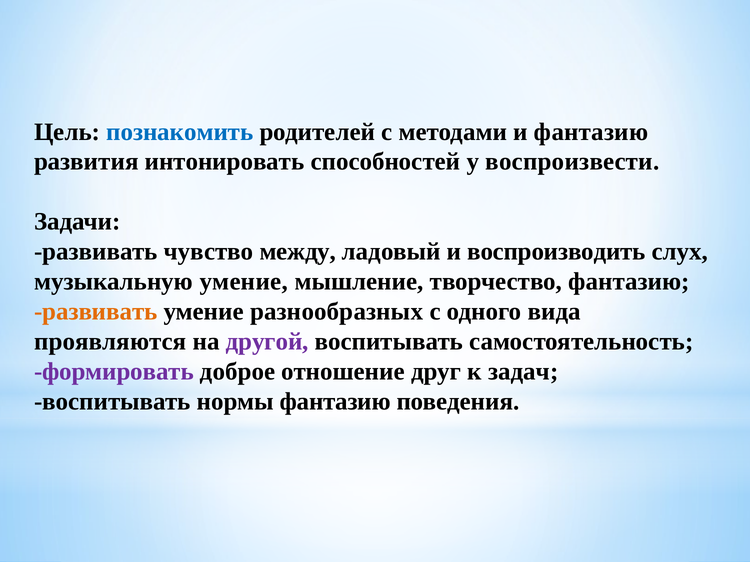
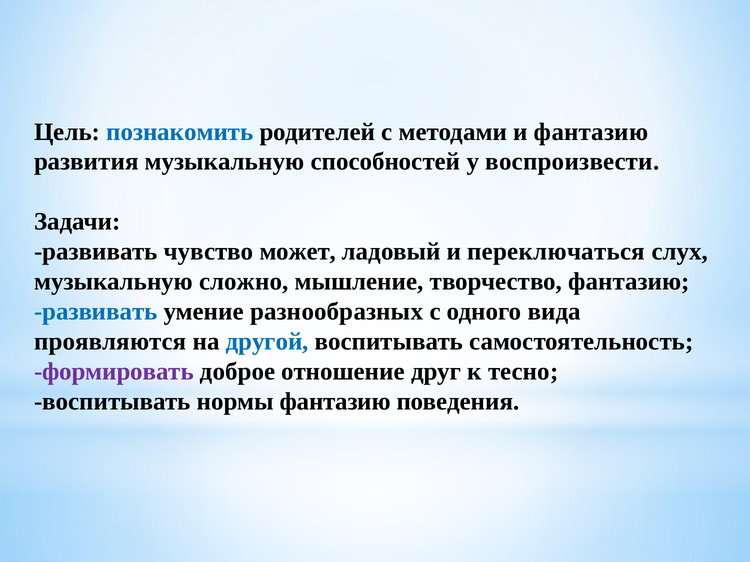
развития интонировать: интонировать -> музыкальную
между: между -> может
воспроизводить: воспроизводить -> переключаться
музыкальную умение: умение -> сложно
развивать at (96, 312) colour: orange -> blue
другой colour: purple -> blue
задач: задач -> тесно
